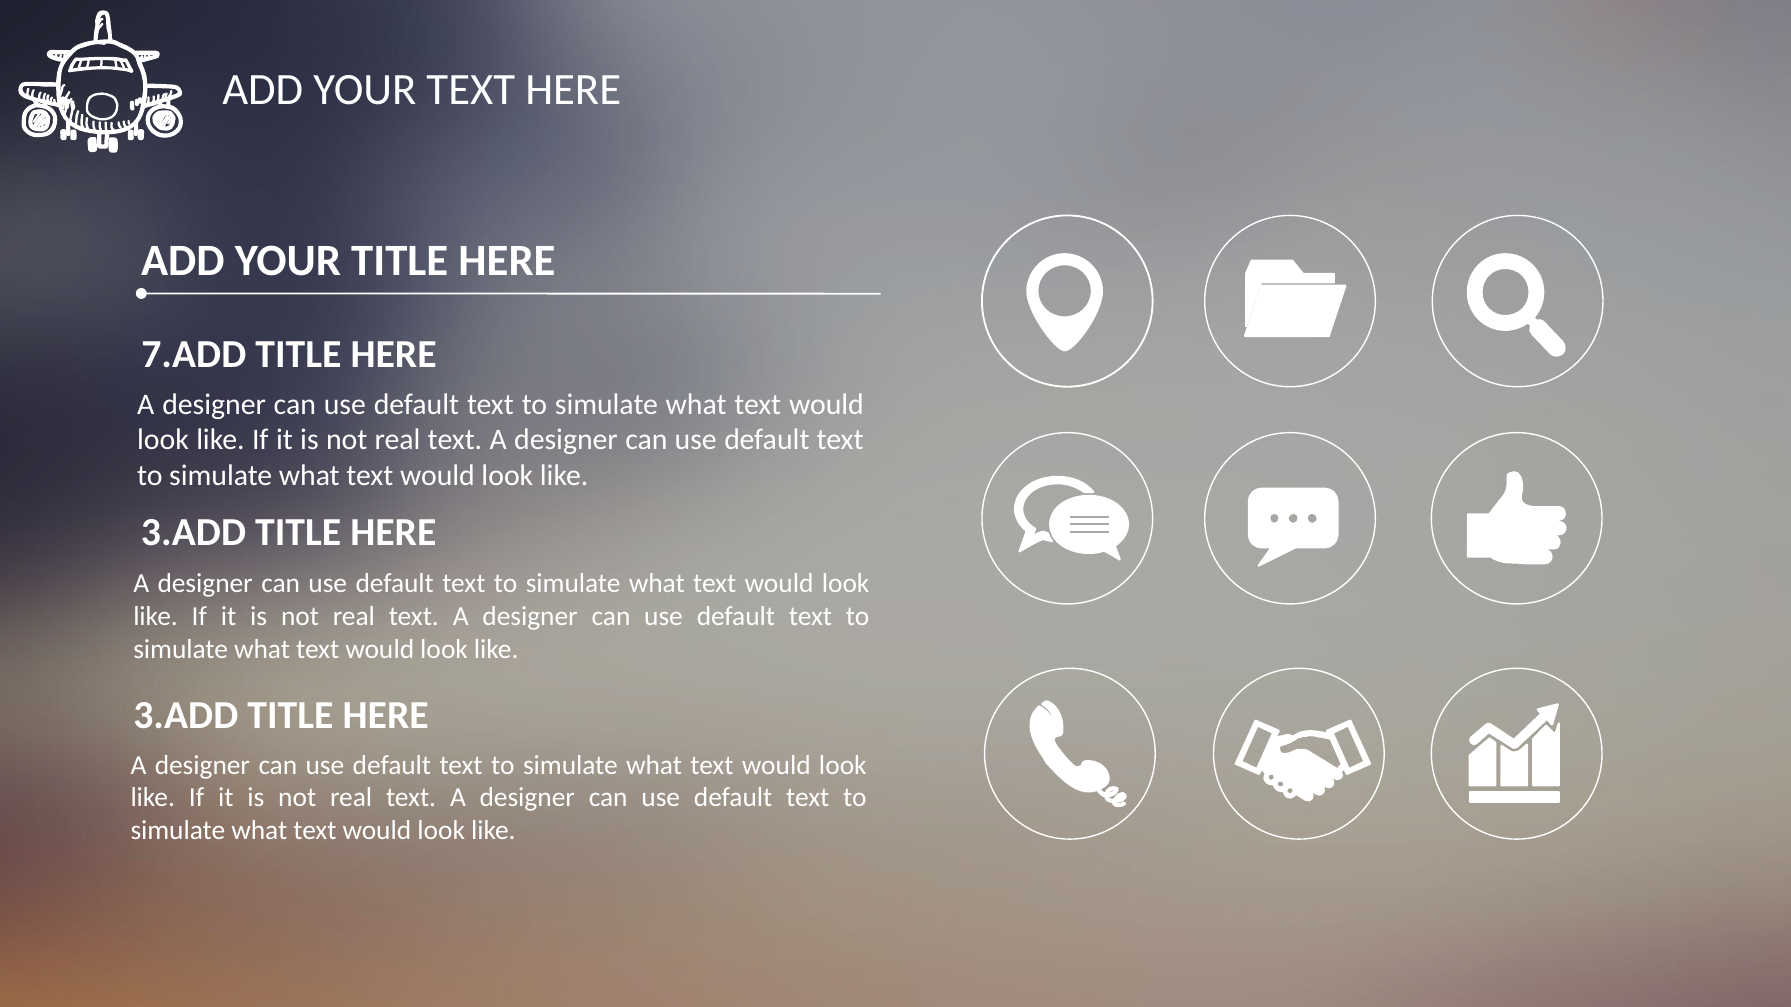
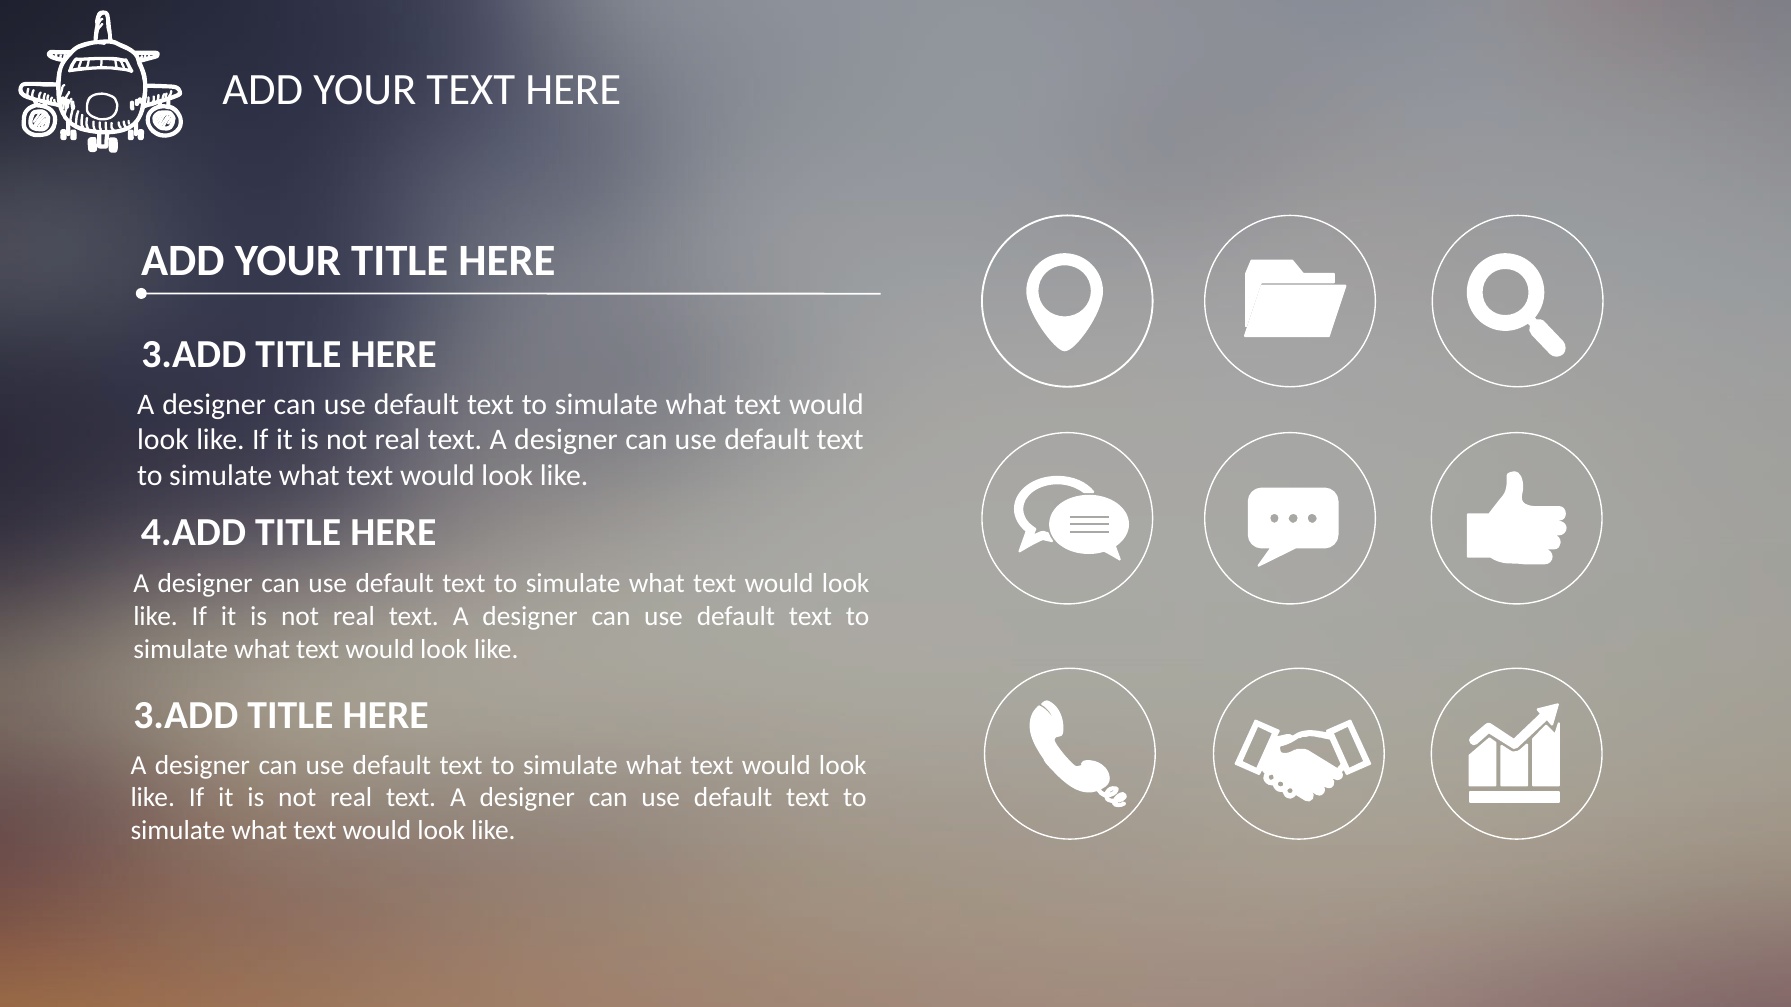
7.ADD at (194, 355): 7.ADD -> 3.ADD
3.ADD at (194, 532): 3.ADD -> 4.ADD
